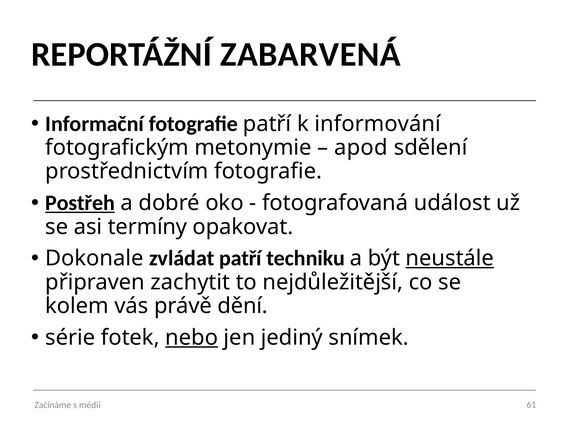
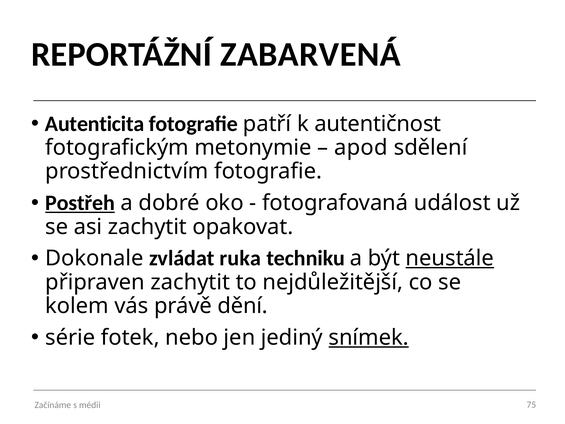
Informační: Informační -> Autenticita
informování: informování -> autentičnost
asi termíny: termíny -> zachytit
zvládat patří: patří -> ruka
nebo underline: present -> none
snímek underline: none -> present
61: 61 -> 75
